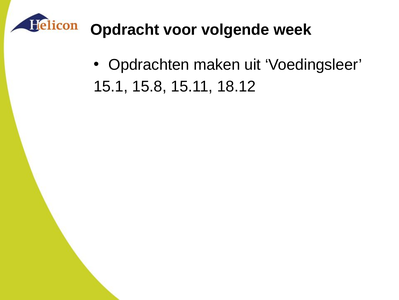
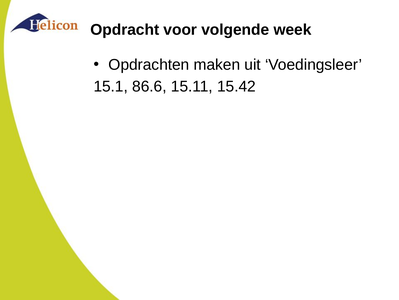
15.8: 15.8 -> 86.6
18.12: 18.12 -> 15.42
